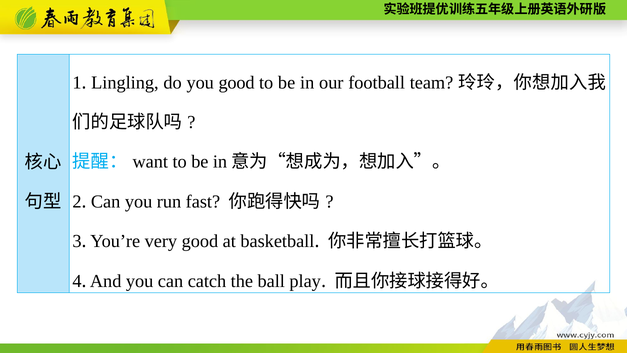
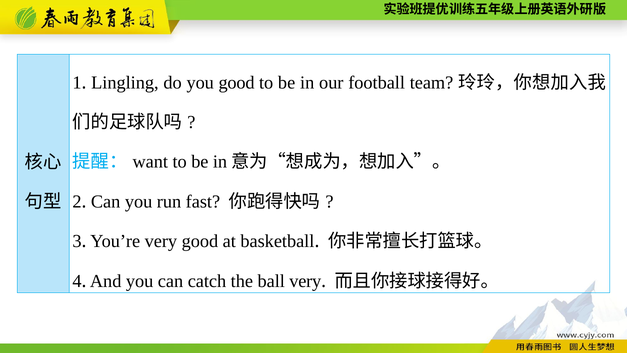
ball play: play -> very
